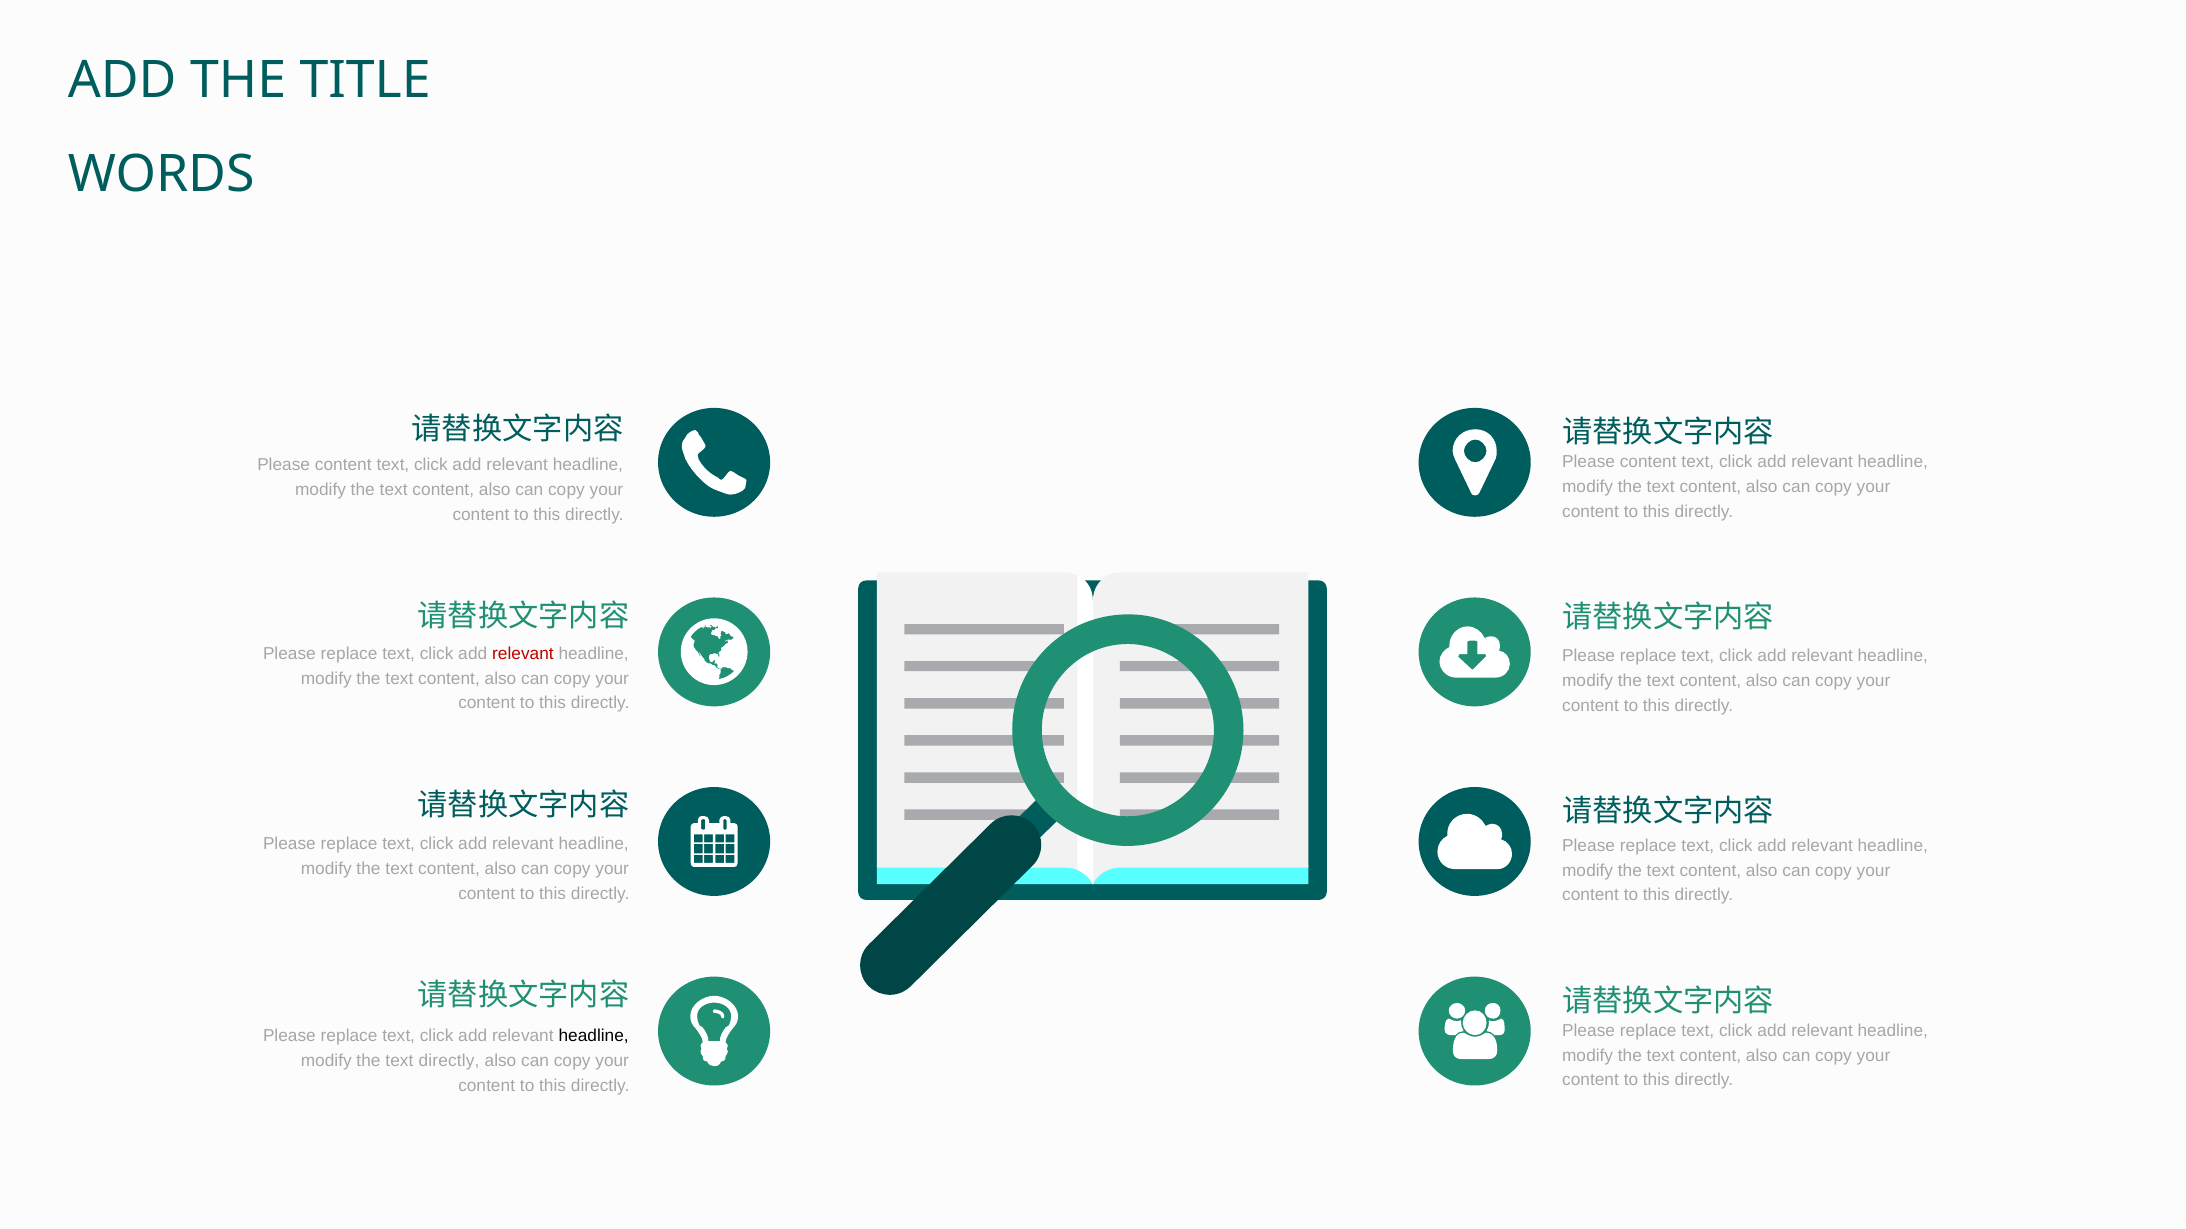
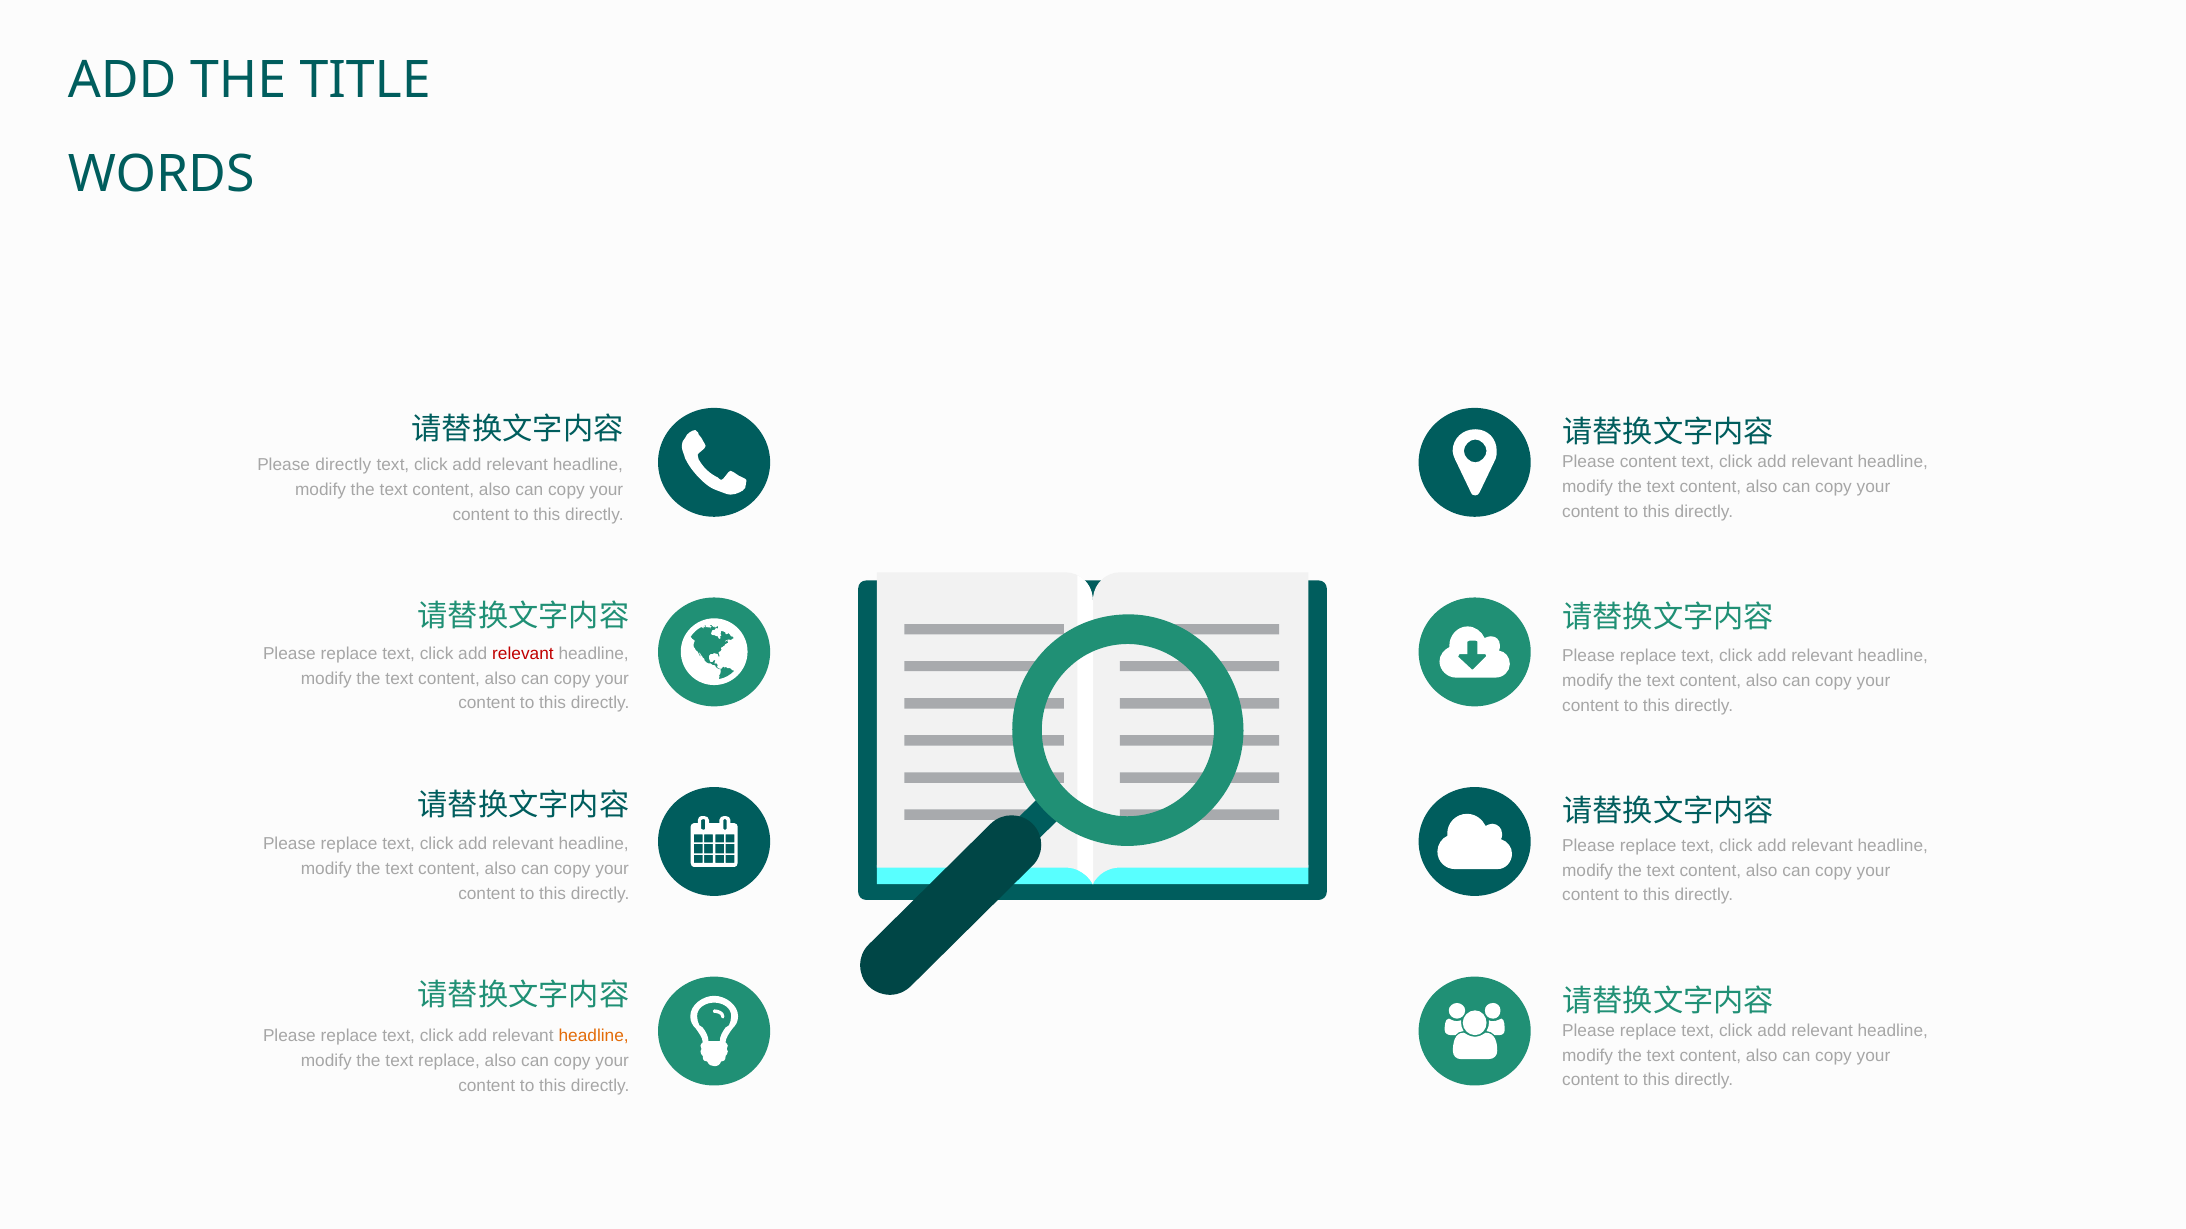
content at (343, 465): content -> directly
headline at (594, 1036) colour: black -> orange
text directly: directly -> replace
